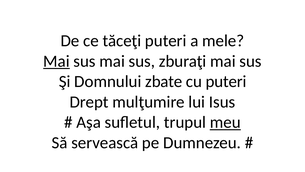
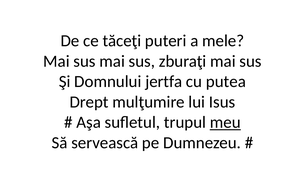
Mai at (56, 61) underline: present -> none
zbate: zbate -> jertfa
cu puteri: puteri -> putea
